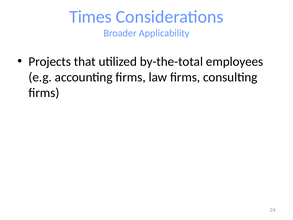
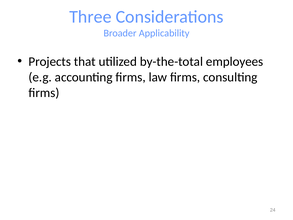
Times: Times -> Three
